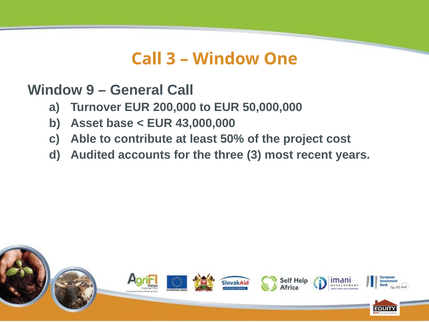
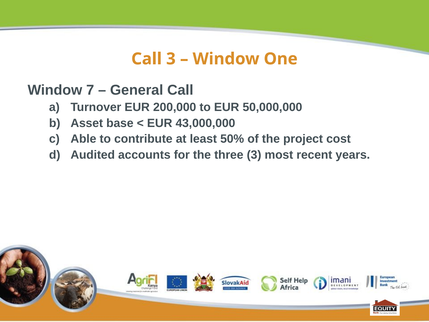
9: 9 -> 7
